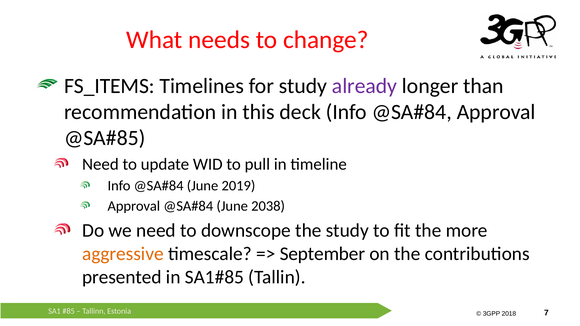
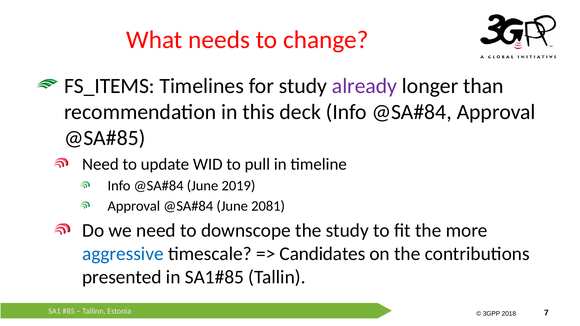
2038: 2038 -> 2081
aggressive colour: orange -> blue
September: September -> Candidates
